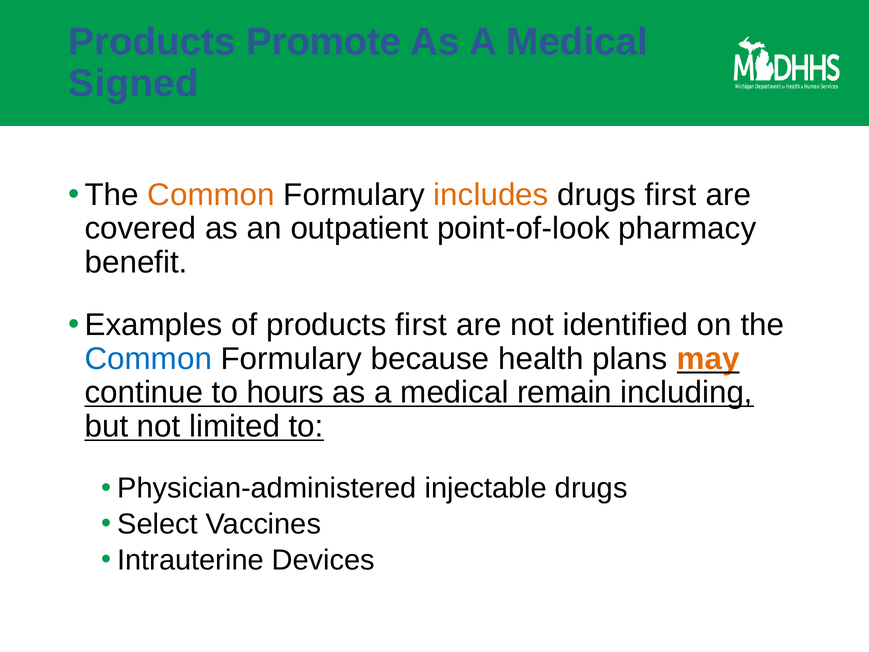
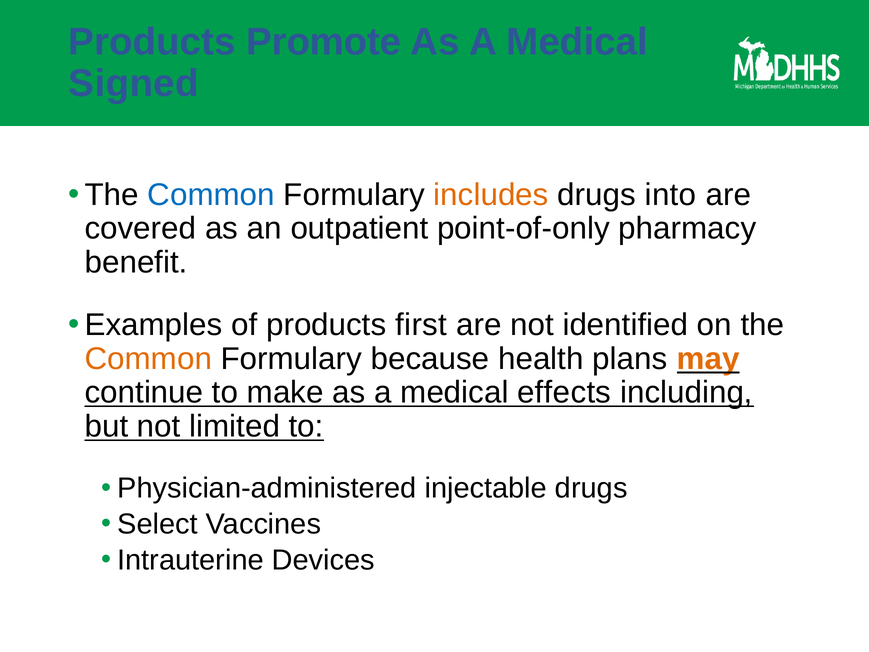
Common at (211, 195) colour: orange -> blue
drugs first: first -> into
point-of-look: point-of-look -> point-of-only
Common at (148, 359) colour: blue -> orange
hours: hours -> make
remain: remain -> effects
